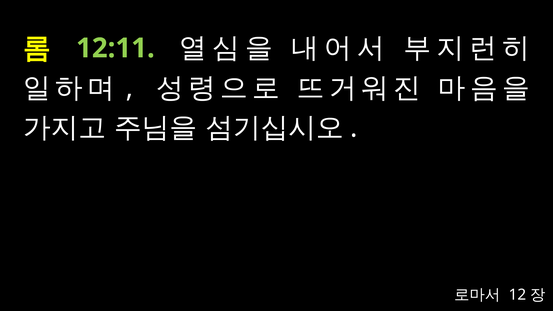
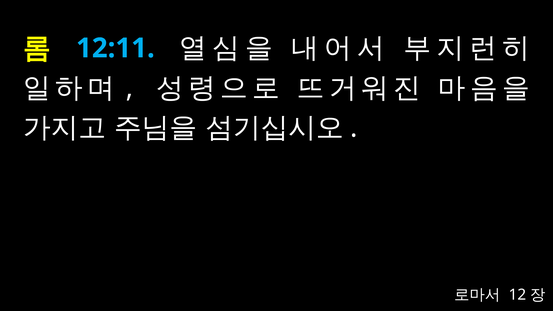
12:11 colour: light green -> light blue
